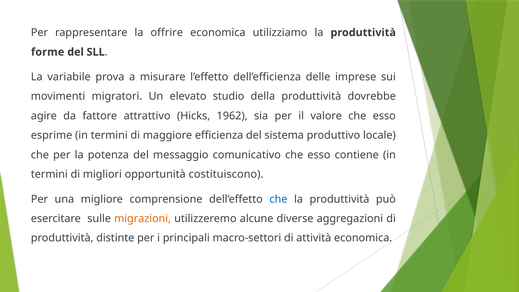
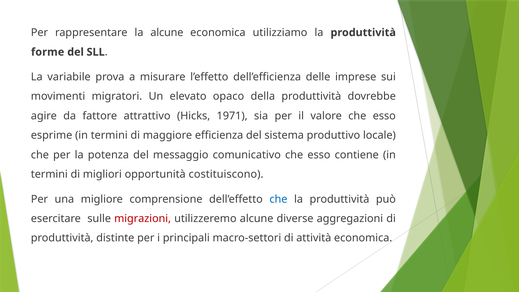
la offrire: offrire -> alcune
studio: studio -> opaco
1962: 1962 -> 1971
migrazioni colour: orange -> red
